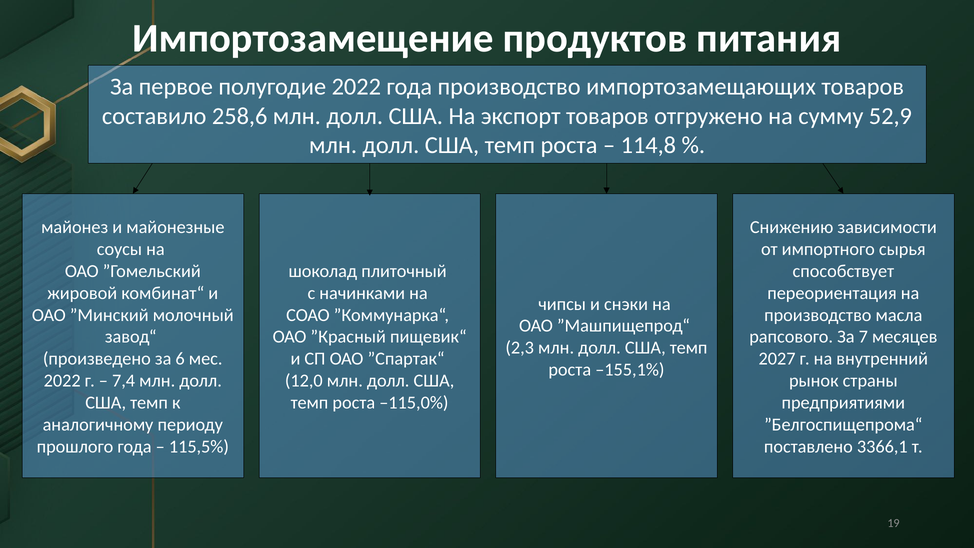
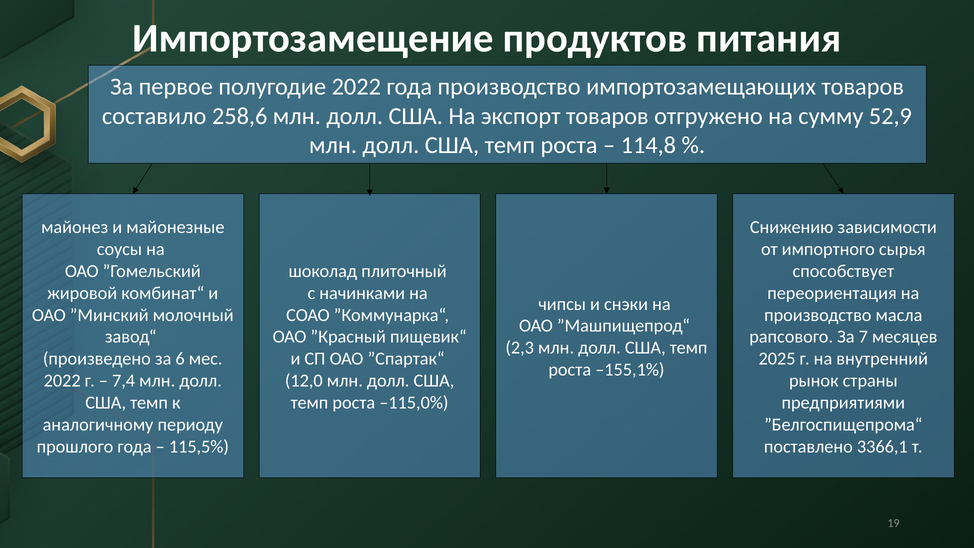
2027: 2027 -> 2025
